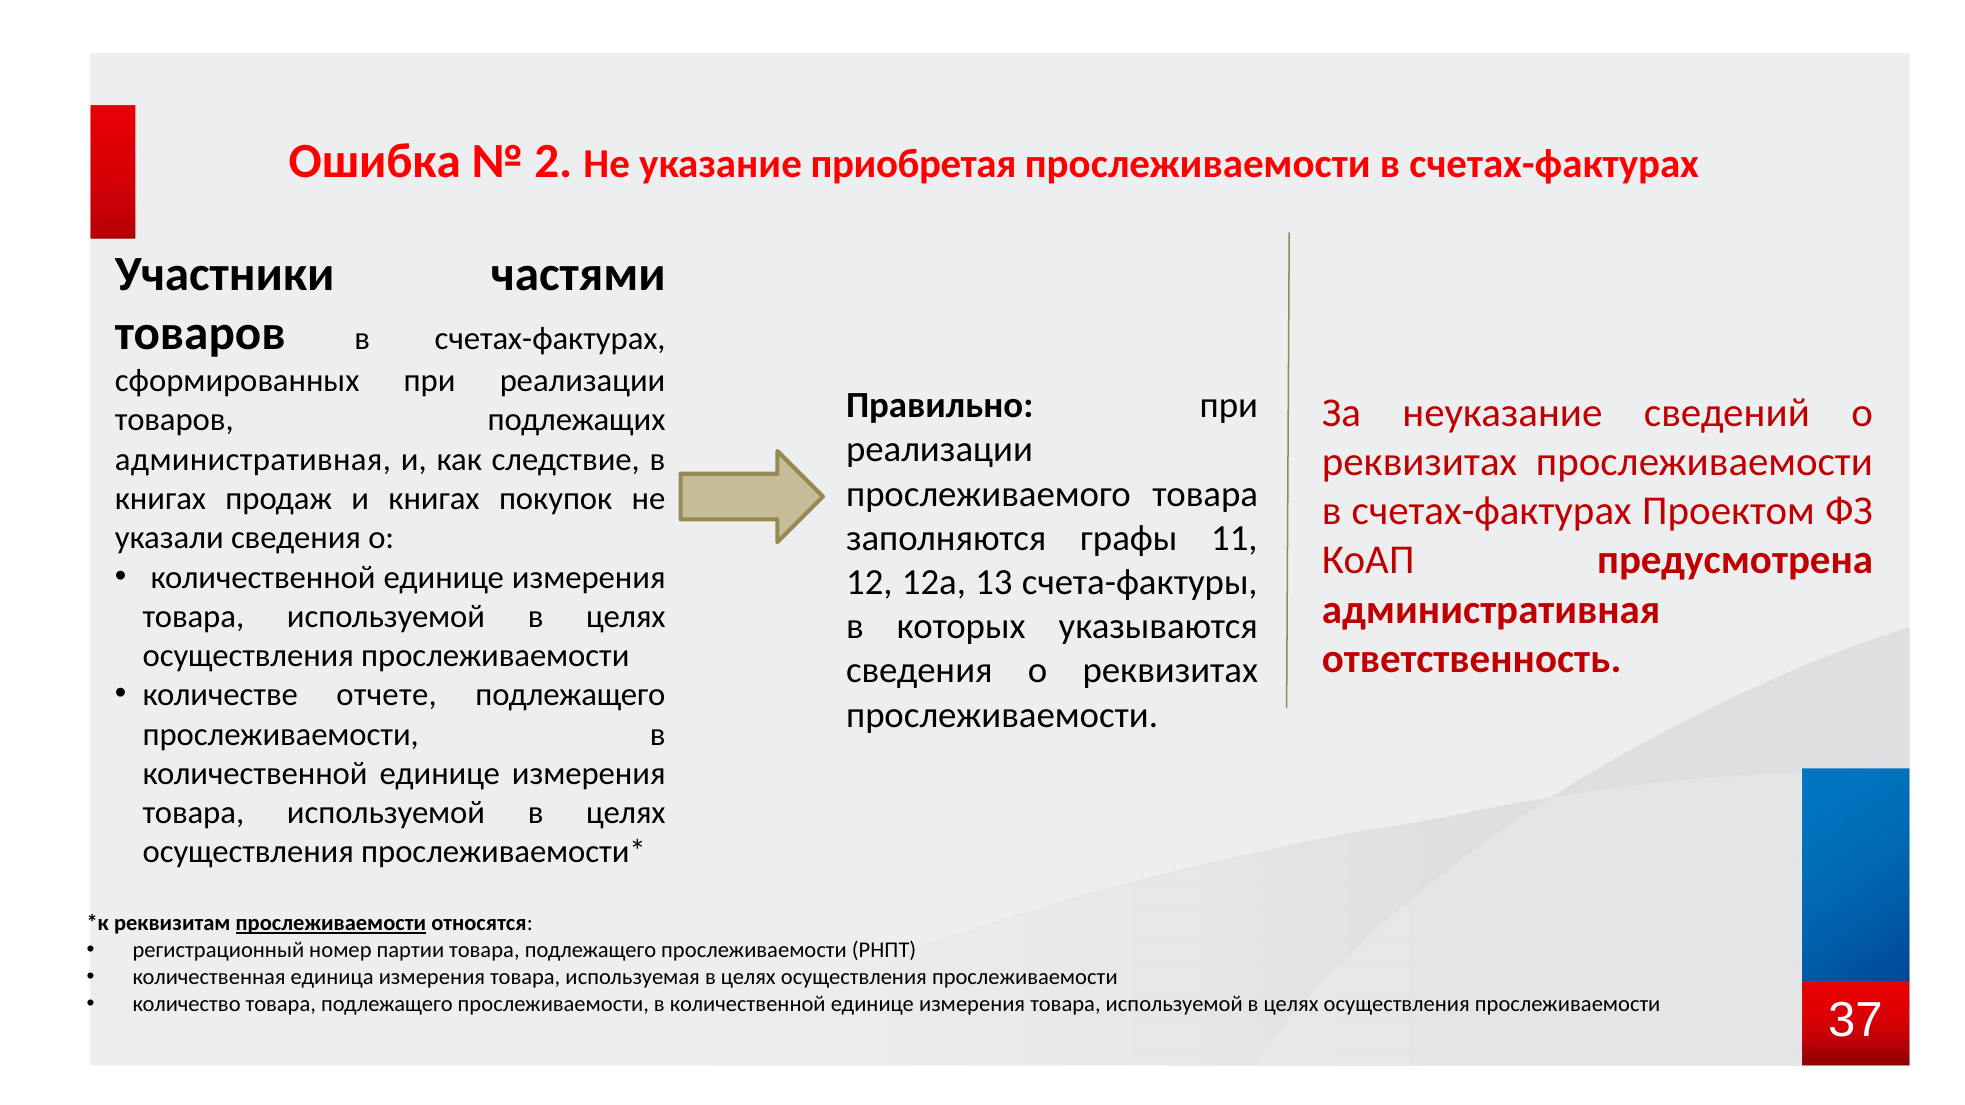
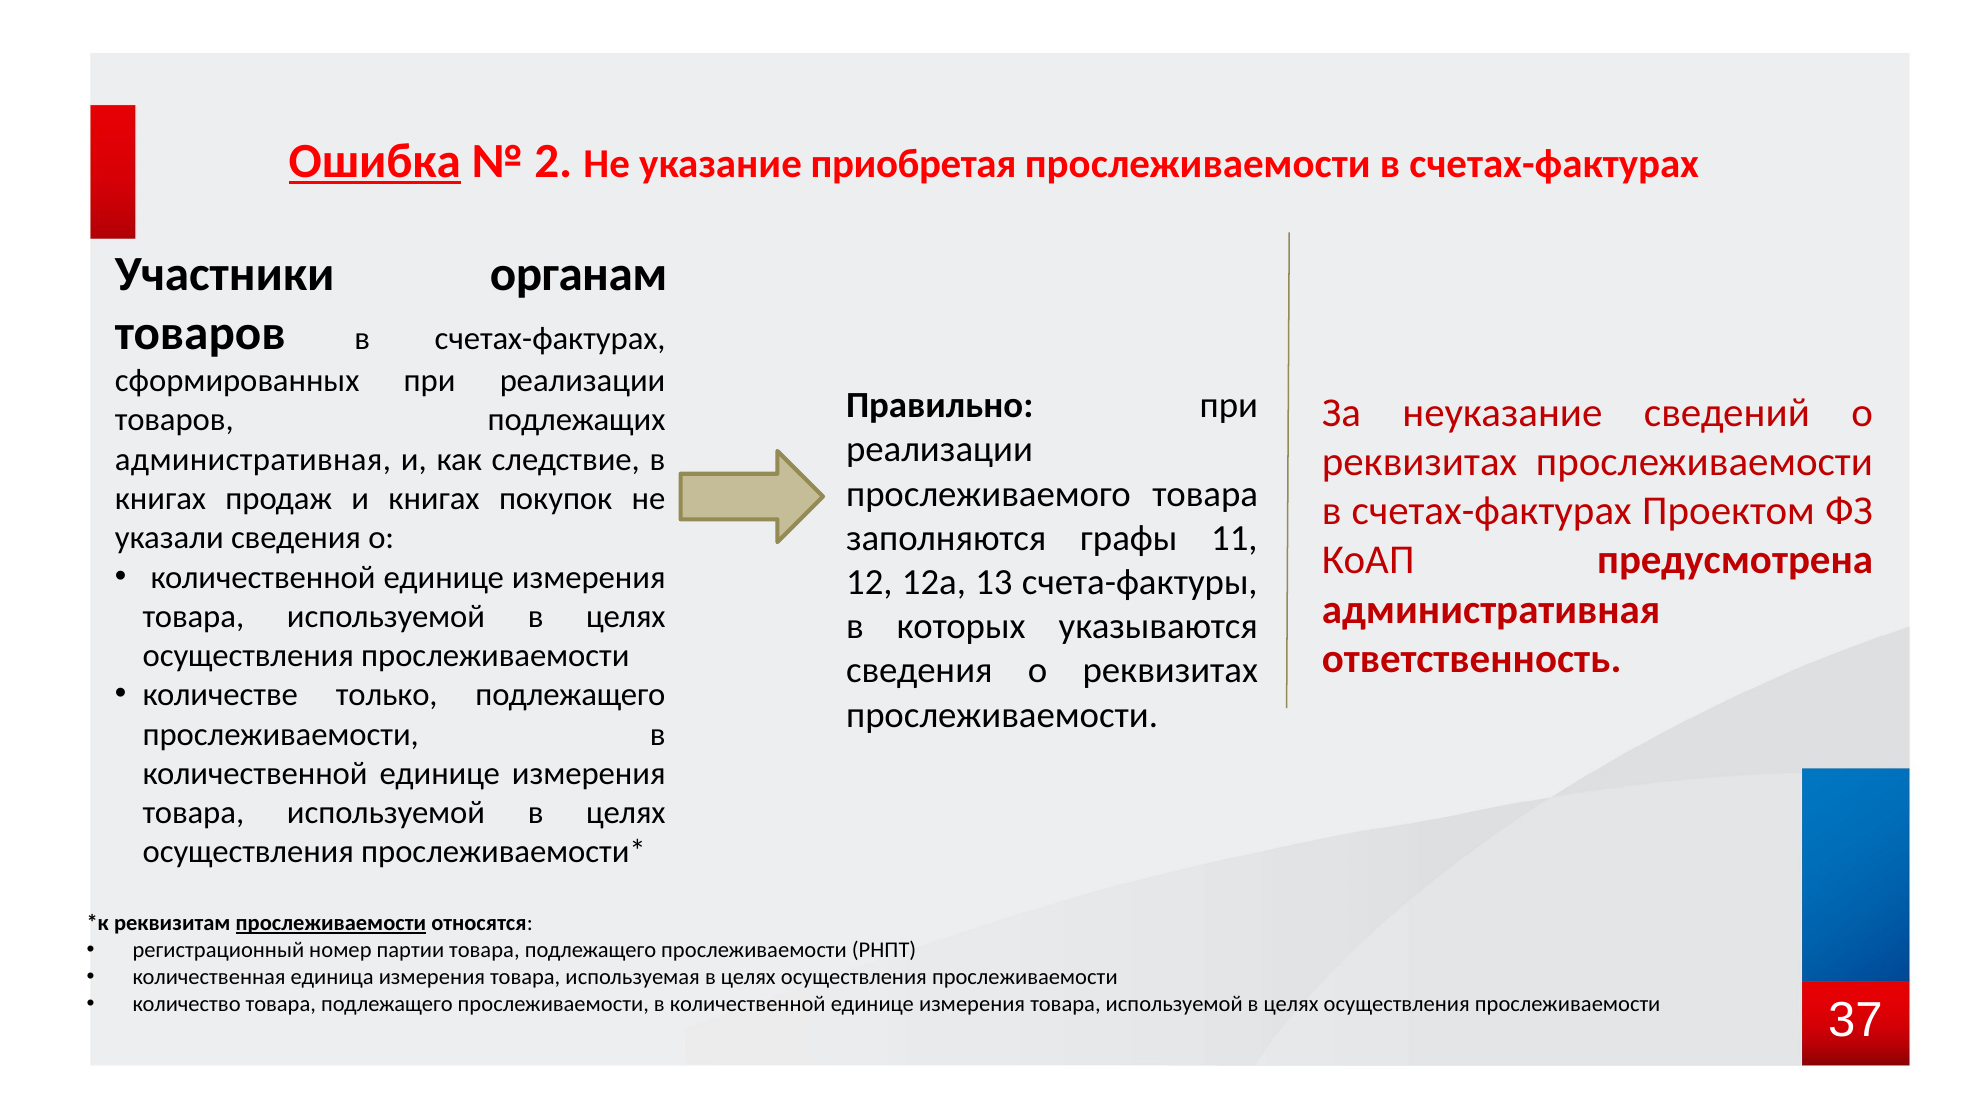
Ошибка underline: none -> present
частями: частями -> органам
отчете: отчете -> только
